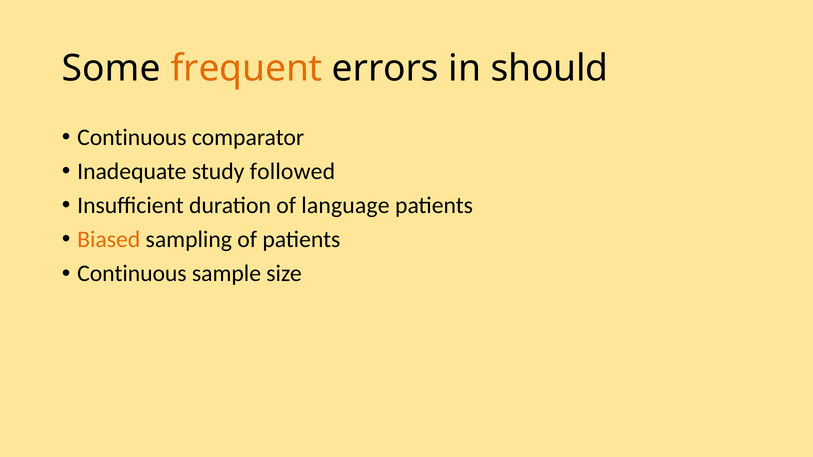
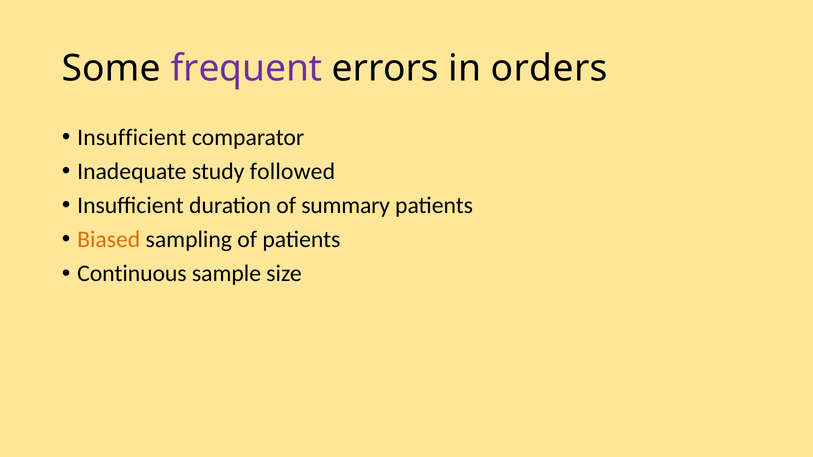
frequent colour: orange -> purple
should: should -> orders
Continuous at (132, 137): Continuous -> Insufficient
language: language -> summary
